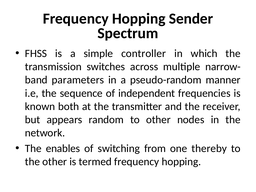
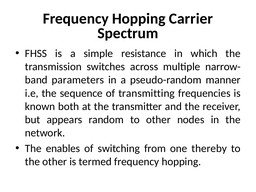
Sender: Sender -> Carrier
controller: controller -> resistance
independent: independent -> transmitting
